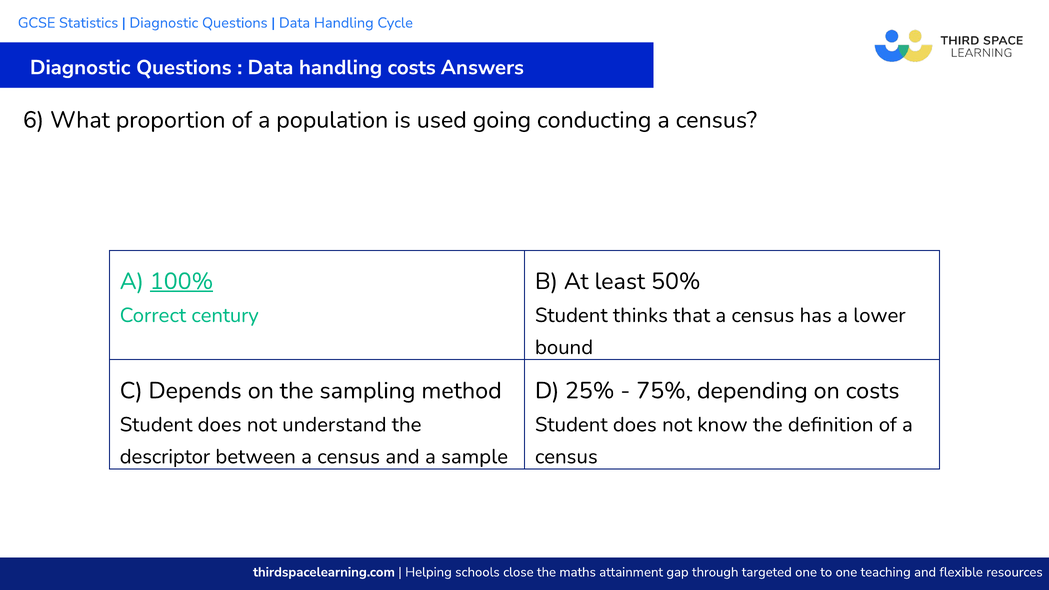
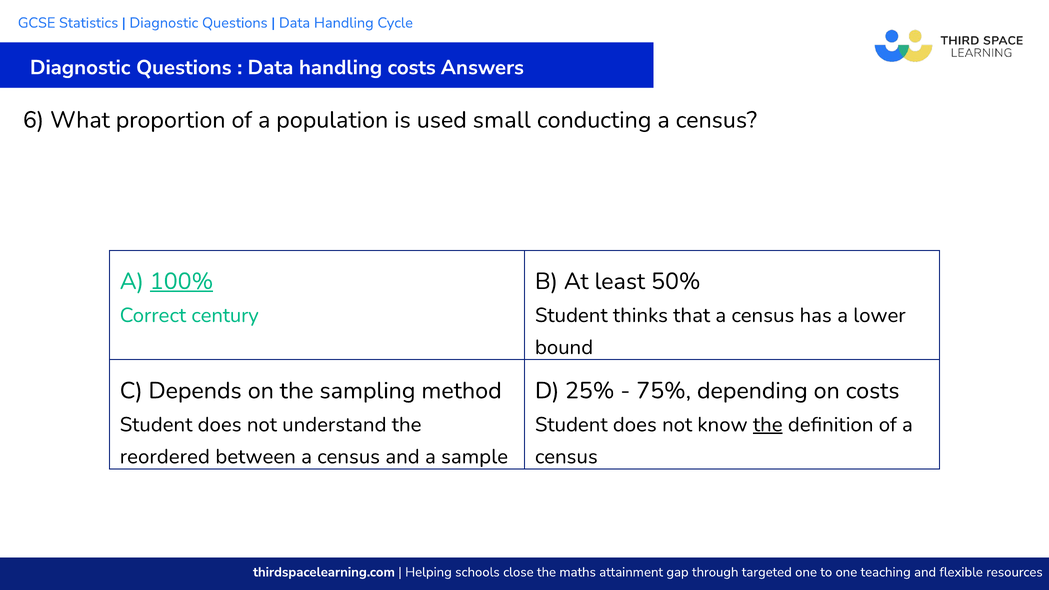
going: going -> small
the at (768, 425) underline: none -> present
descriptor: descriptor -> reordered
